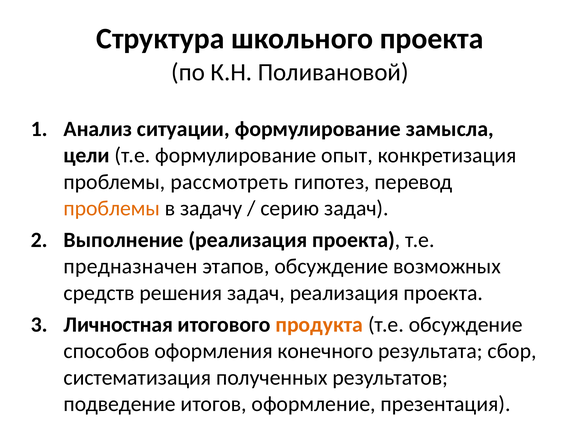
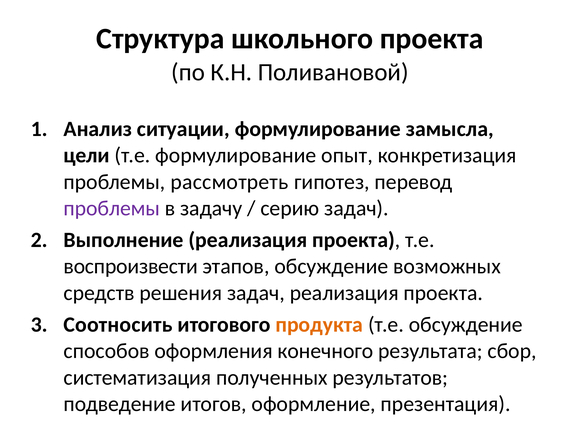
проблемы at (112, 208) colour: orange -> purple
предназначен: предназначен -> воспроизвести
Личностная: Личностная -> Соотносить
